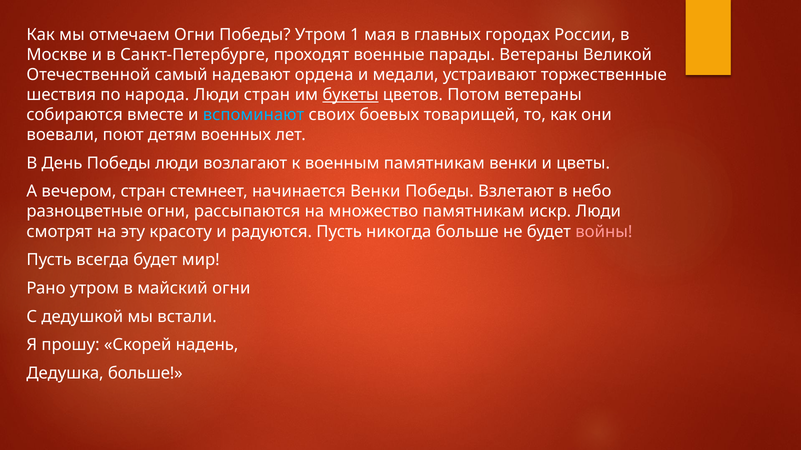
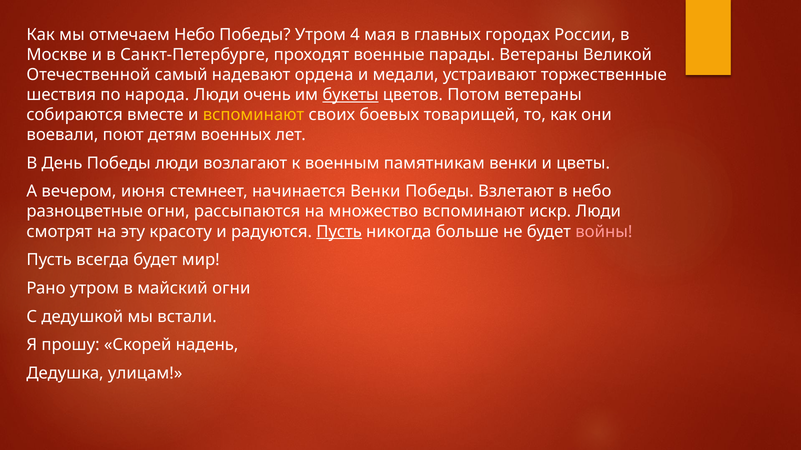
отмечаем Огни: Огни -> Небо
1: 1 -> 4
Люди стран: стран -> очень
вспоминают at (254, 115) colour: light blue -> yellow
вечером стран: стран -> июня
множество памятникам: памятникам -> вспоминают
Пусть at (339, 232) underline: none -> present
Дедушка больше: больше -> улицам
